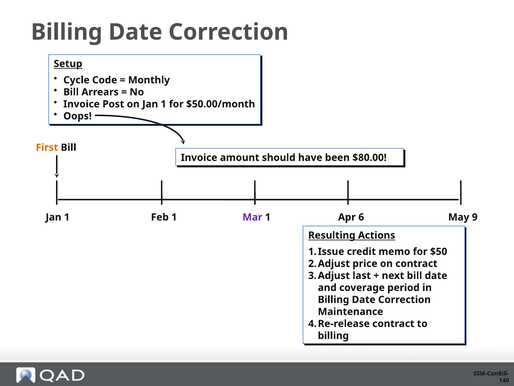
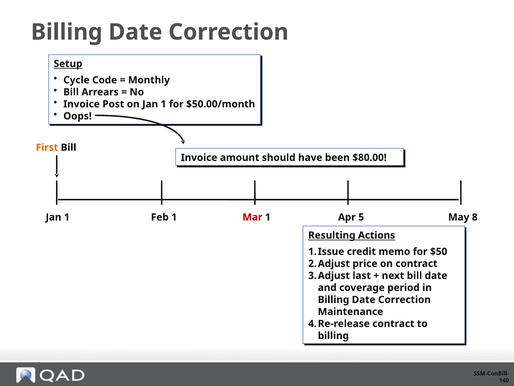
Mar colour: purple -> red
6: 6 -> 5
9: 9 -> 8
